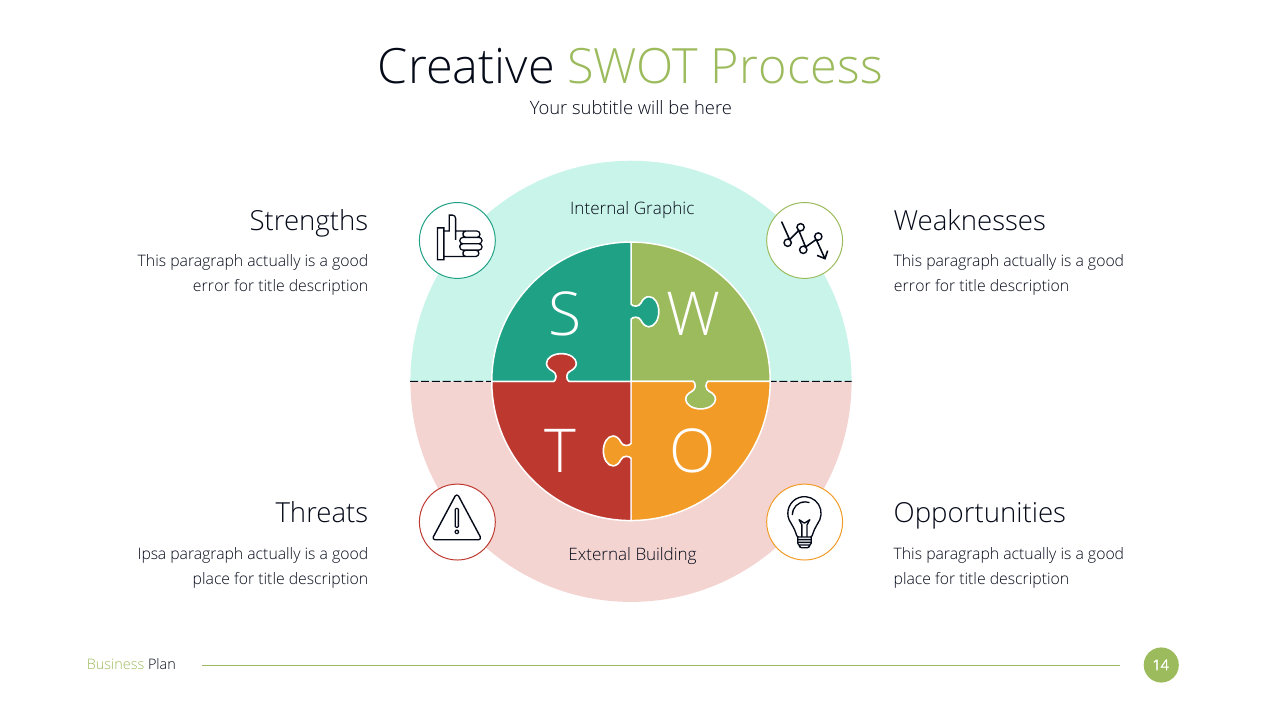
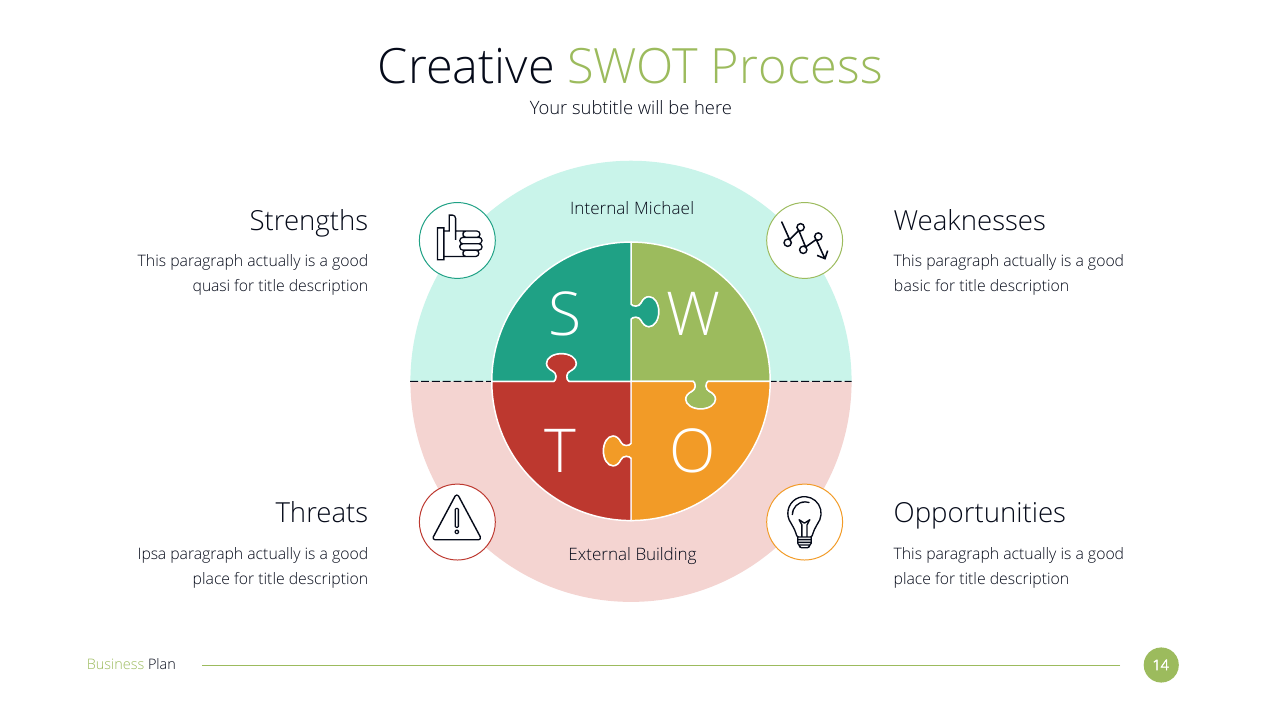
Graphic: Graphic -> Michael
error at (211, 286): error -> quasi
error at (912, 286): error -> basic
